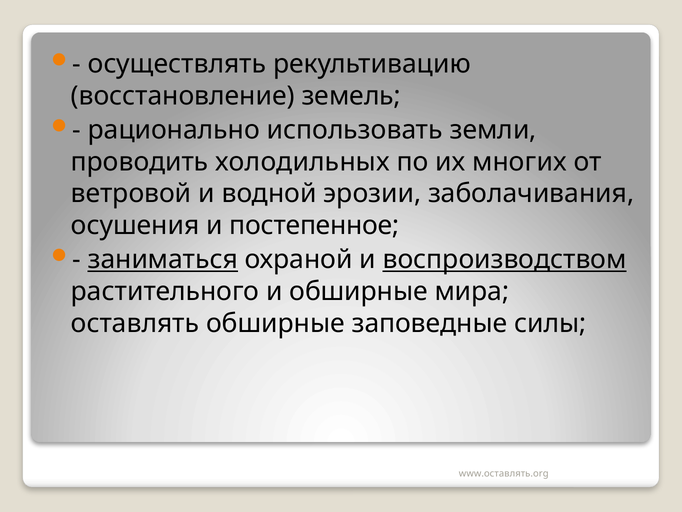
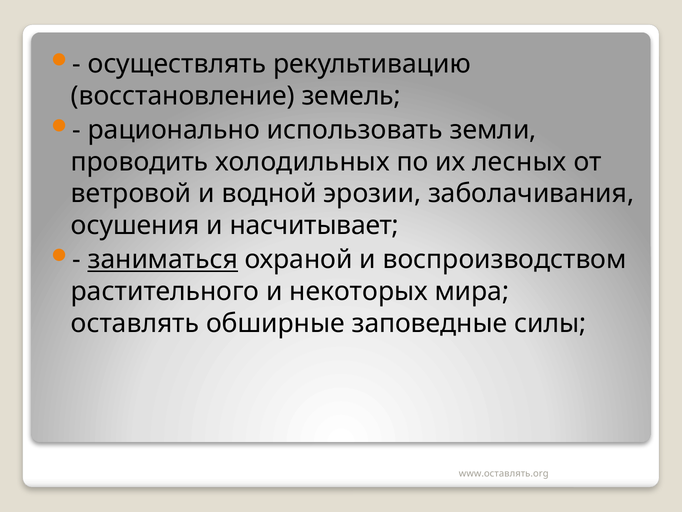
многих: многих -> лесных
постепенное: постепенное -> насчитывает
воспроизводством underline: present -> none
и обширные: обширные -> некоторых
